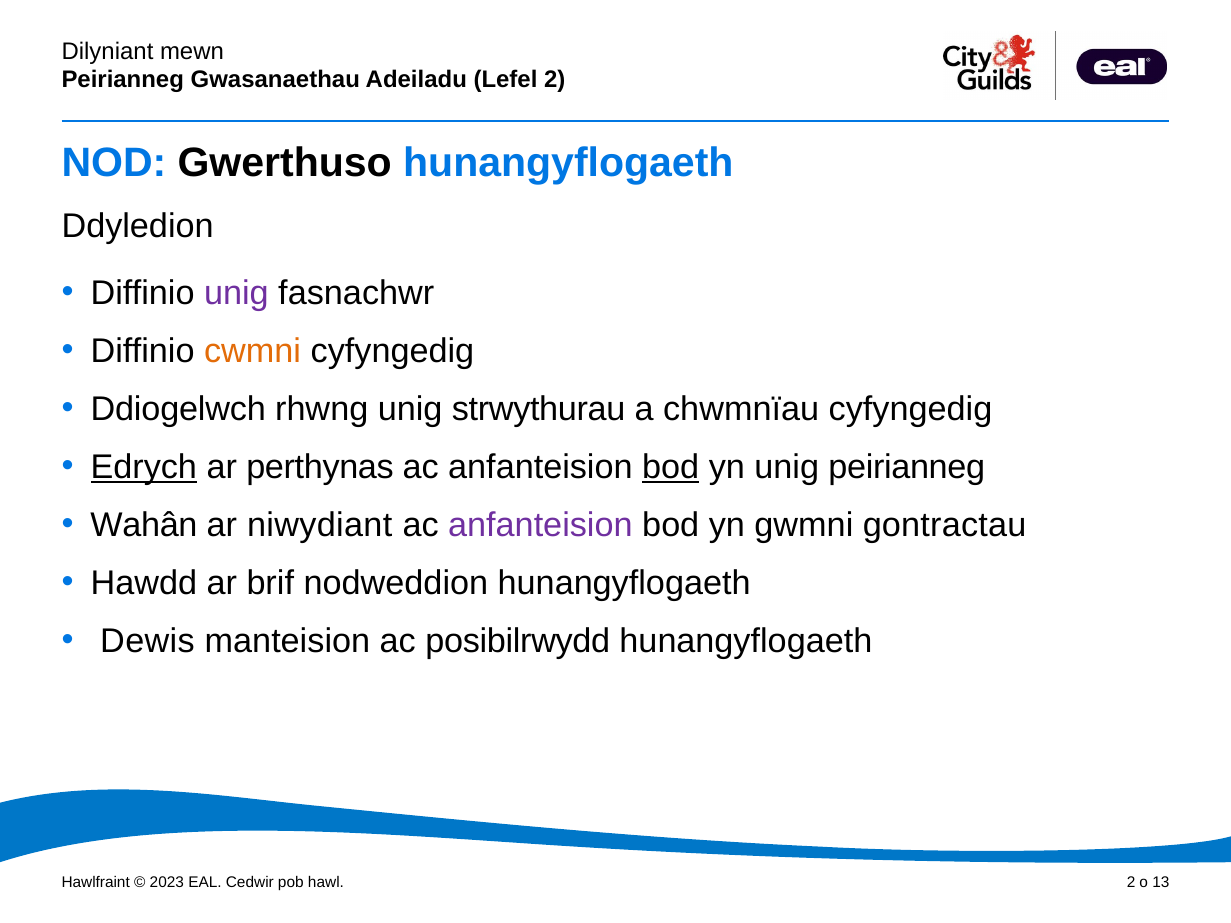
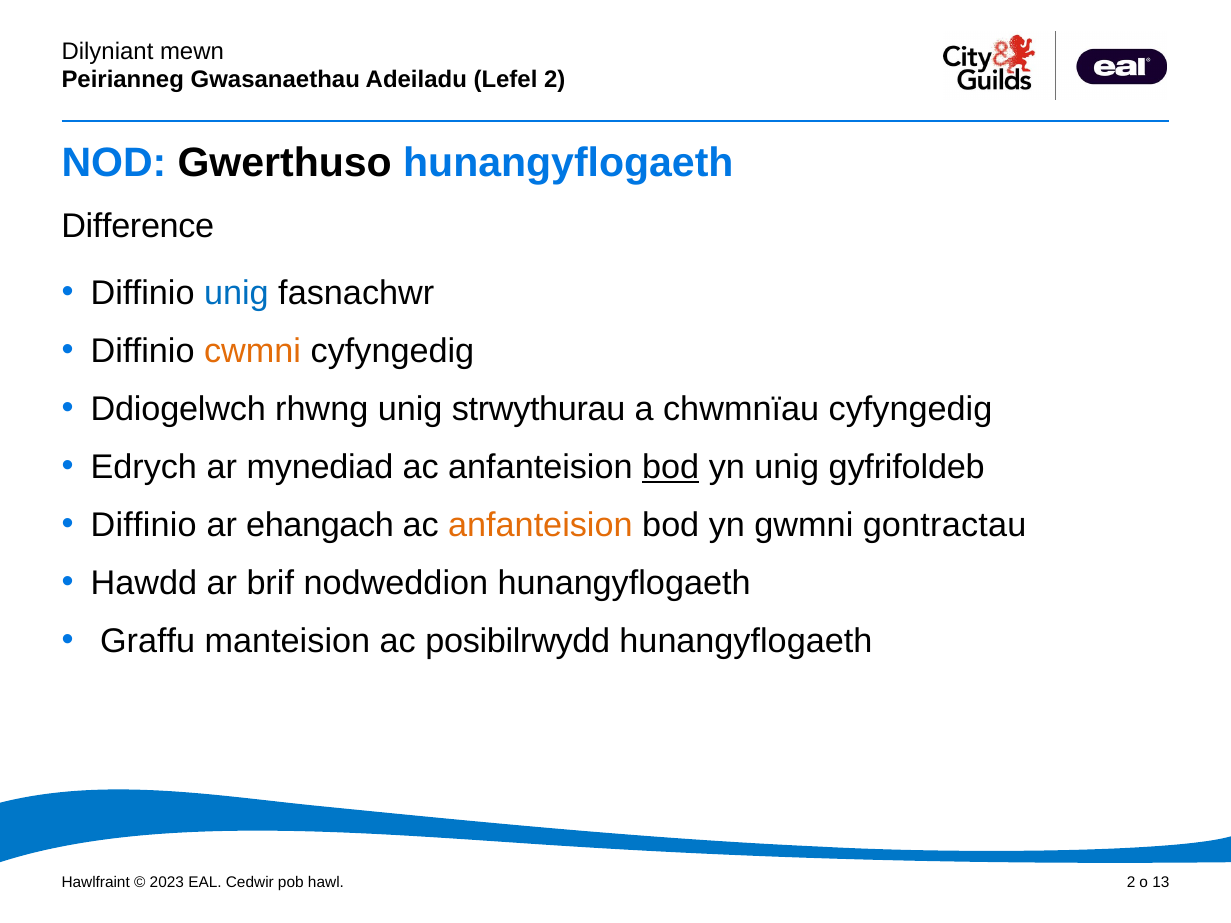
Ddyledion: Ddyledion -> Difference
unig at (236, 293) colour: purple -> blue
Edrych underline: present -> none
perthynas: perthynas -> mynediad
unig peirianneg: peirianneg -> gyfrifoldeb
Wahân at (144, 526): Wahân -> Diffinio
niwydiant: niwydiant -> ehangach
anfanteision at (540, 526) colour: purple -> orange
Dewis: Dewis -> Graffu
